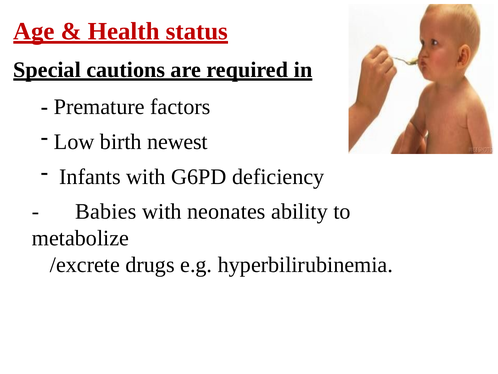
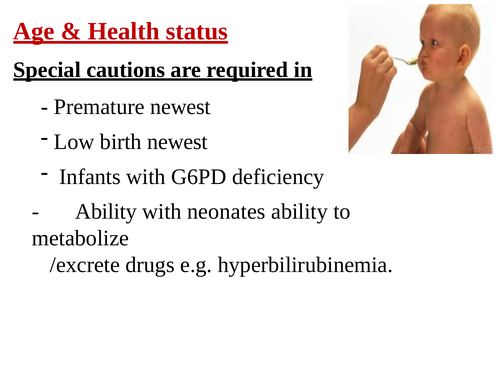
Premature factors: factors -> newest
Babies at (106, 211): Babies -> Ability
